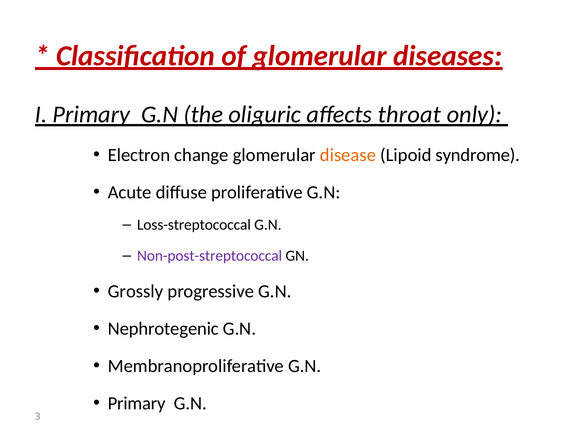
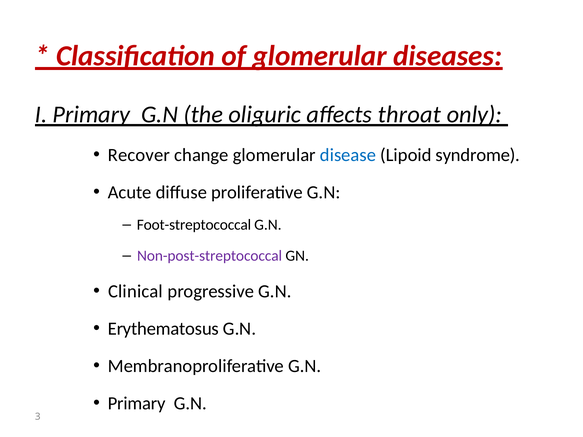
Electron: Electron -> Recover
disease colour: orange -> blue
Loss-streptococcal: Loss-streptococcal -> Foot-streptococcal
Grossly: Grossly -> Clinical
Nephrotegenic: Nephrotegenic -> Erythematosus
